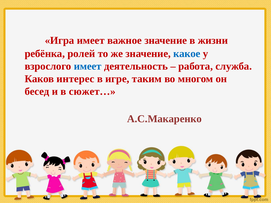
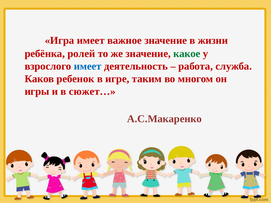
какое colour: blue -> green
интерес: интерес -> ребенок
бесед: бесед -> игры
